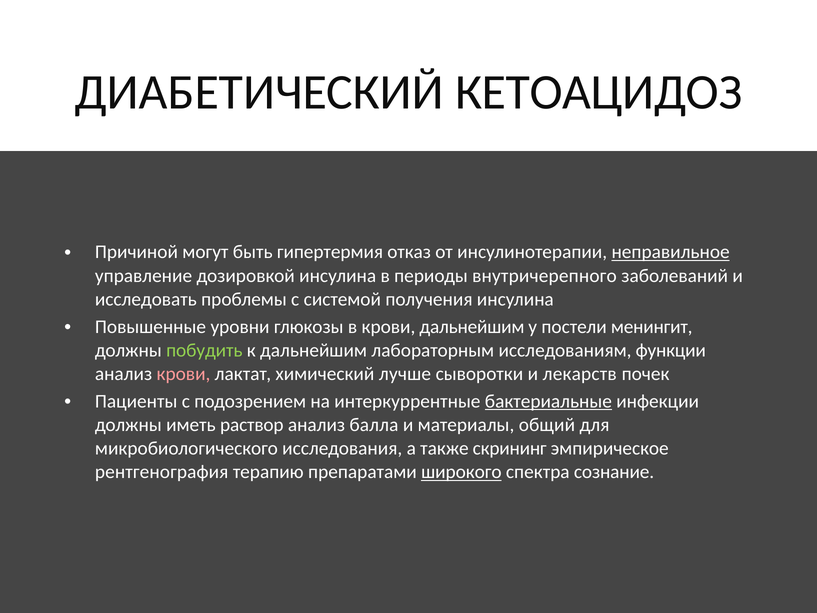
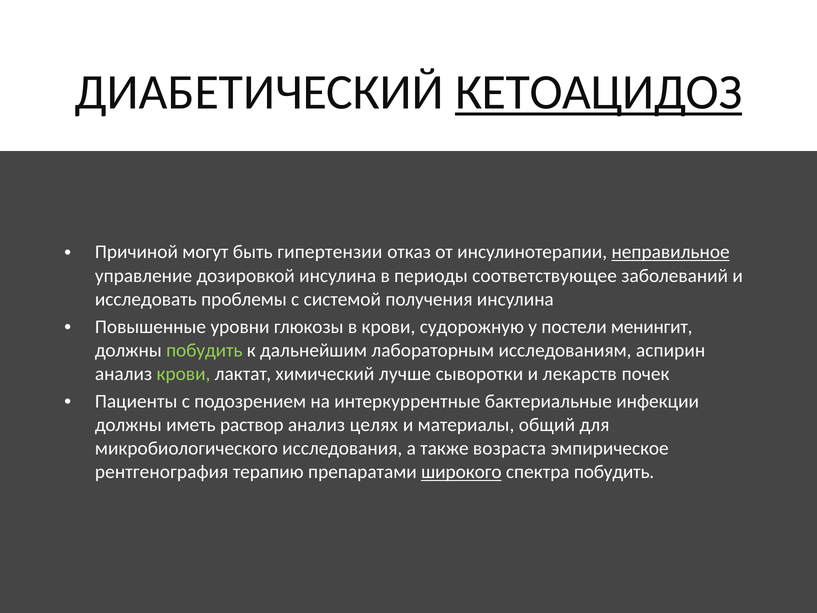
КЕТОАЦИДОЗ underline: none -> present
гипертермия: гипертермия -> гипертензии
внутричерепного: внутричерепного -> соответствующее
крови дальнейшим: дальнейшим -> судорожную
функции: функции -> аспирин
крови at (183, 374) colour: pink -> light green
бактериальные underline: present -> none
балла: балла -> целях
скрининг: скрининг -> возраста
спектра сознание: сознание -> побудить
